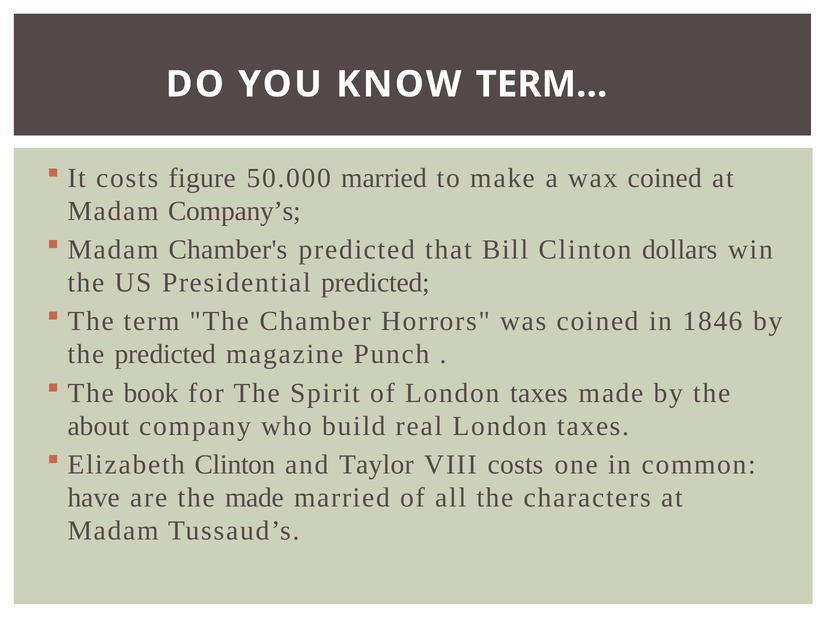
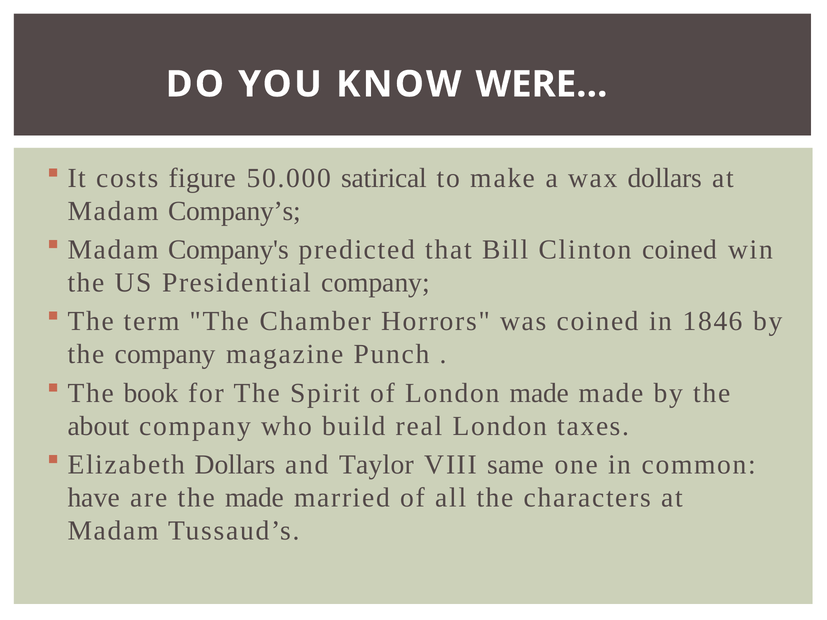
TERM…: TERM… -> WERE…
50.000 married: married -> satirical
wax coined: coined -> dollars
Chamber's: Chamber's -> Company's
Clinton dollars: dollars -> coined
Presidential predicted: predicted -> company
the predicted: predicted -> company
of London taxes: taxes -> made
Elizabeth Clinton: Clinton -> Dollars
VIII costs: costs -> same
